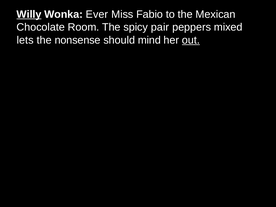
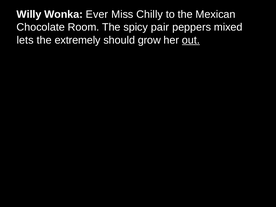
Willy underline: present -> none
Fabio: Fabio -> Chilly
nonsense: nonsense -> extremely
mind: mind -> grow
